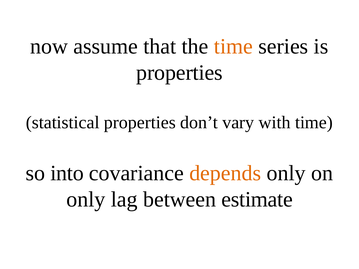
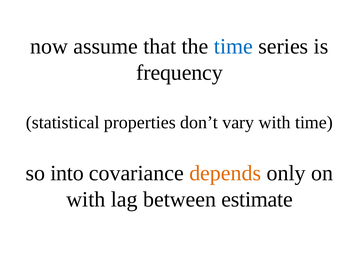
time at (233, 46) colour: orange -> blue
properties at (179, 73): properties -> frequency
only at (86, 200): only -> with
